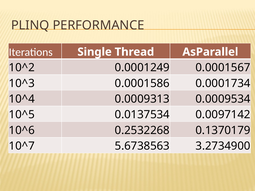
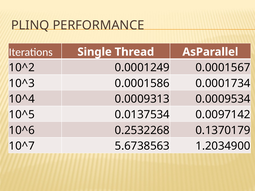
3.2734900: 3.2734900 -> 1.2034900
